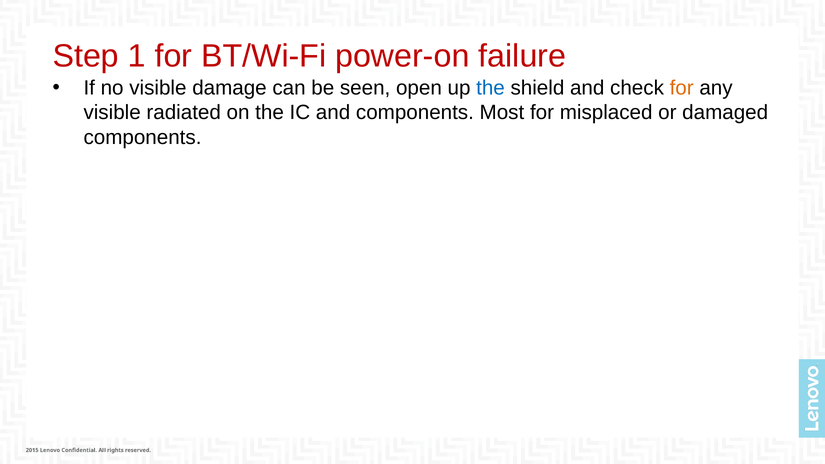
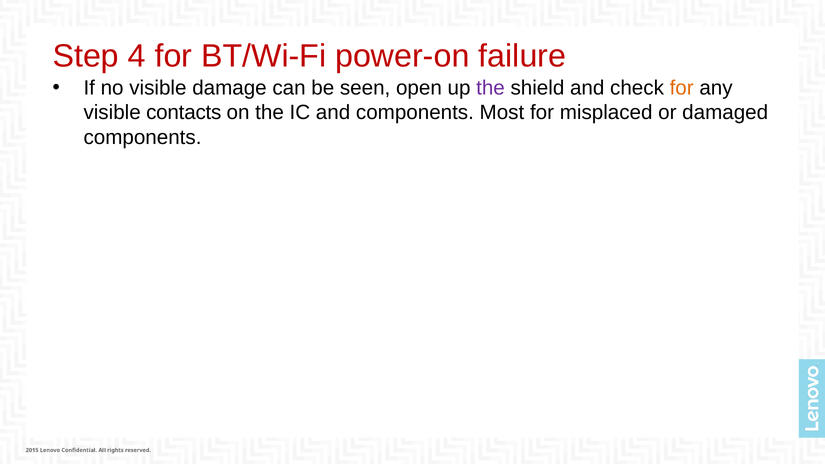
1: 1 -> 4
the at (490, 88) colour: blue -> purple
radiated: radiated -> contacts
